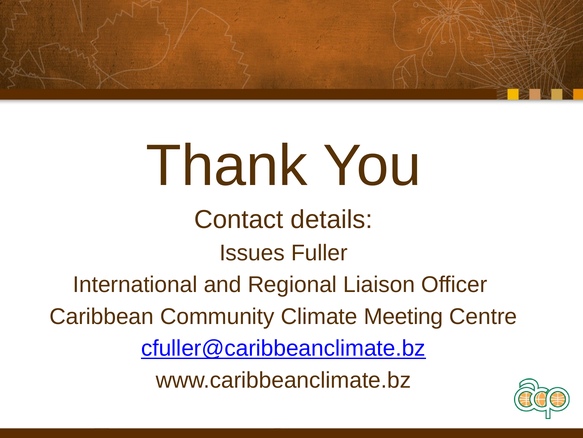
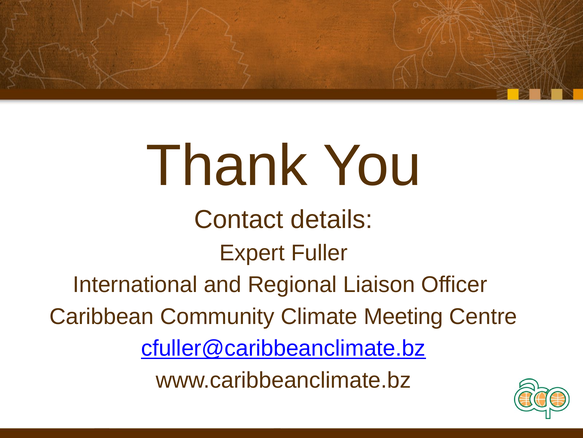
Issues: Issues -> Expert
